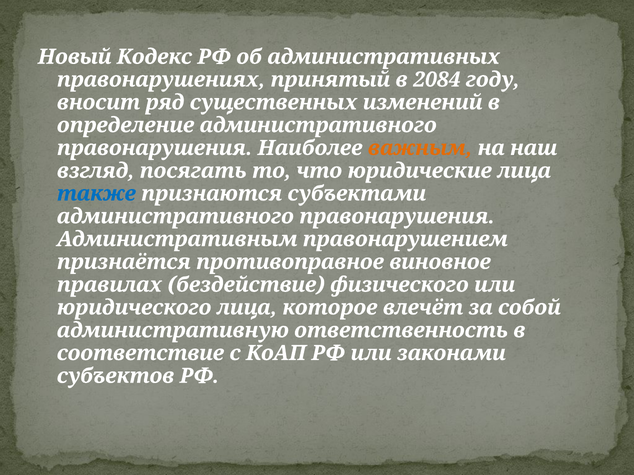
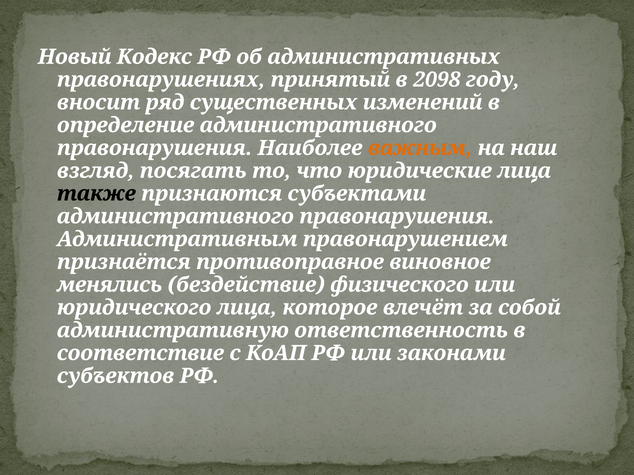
2084: 2084 -> 2098
также colour: blue -> black
правилах: правилах -> менялись
